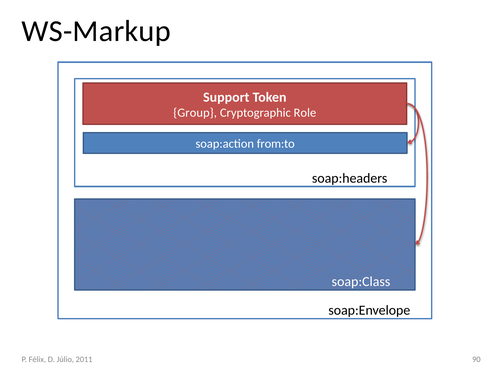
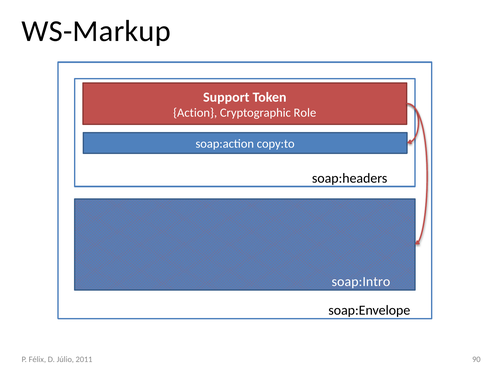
Group: Group -> Action
from:to: from:to -> copy:to
soap:Class: soap:Class -> soap:Intro
